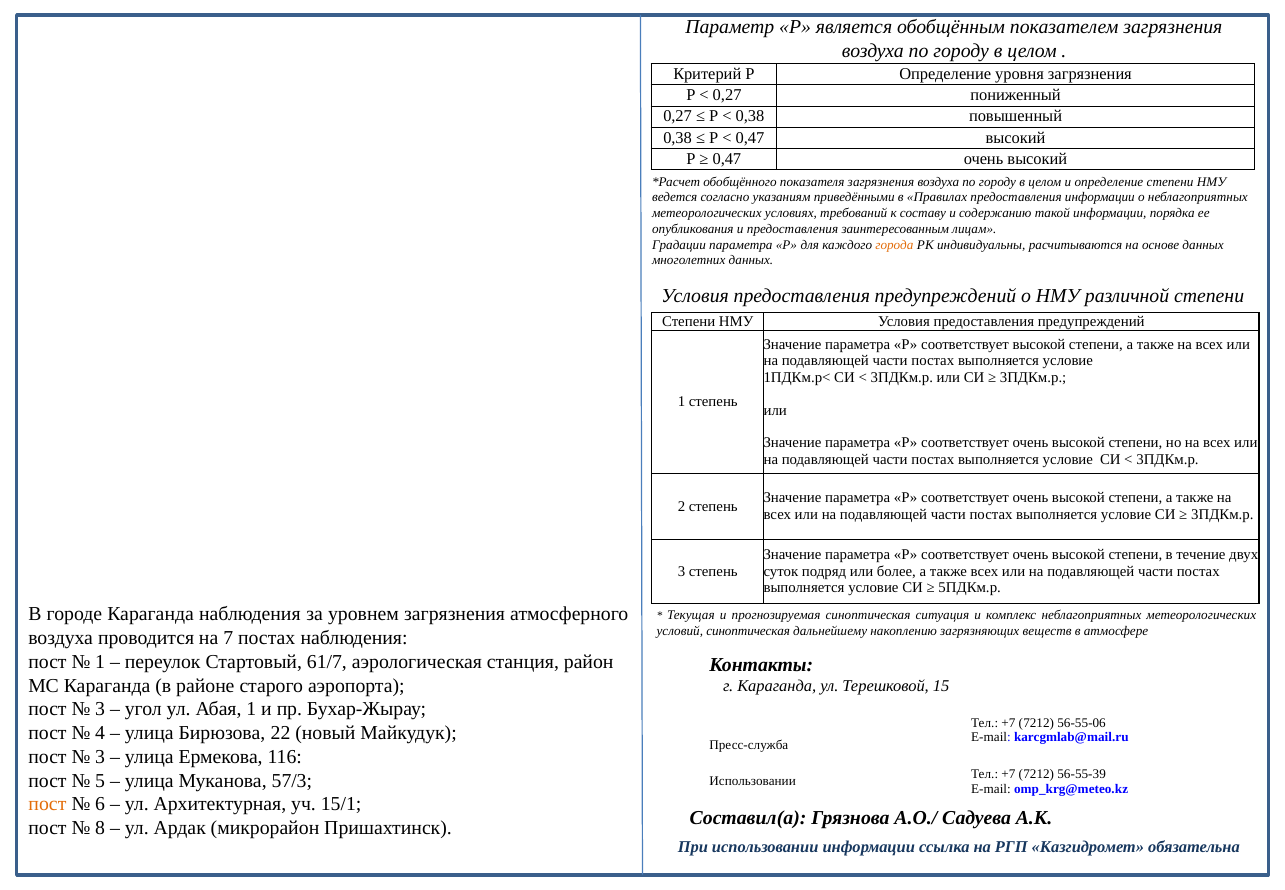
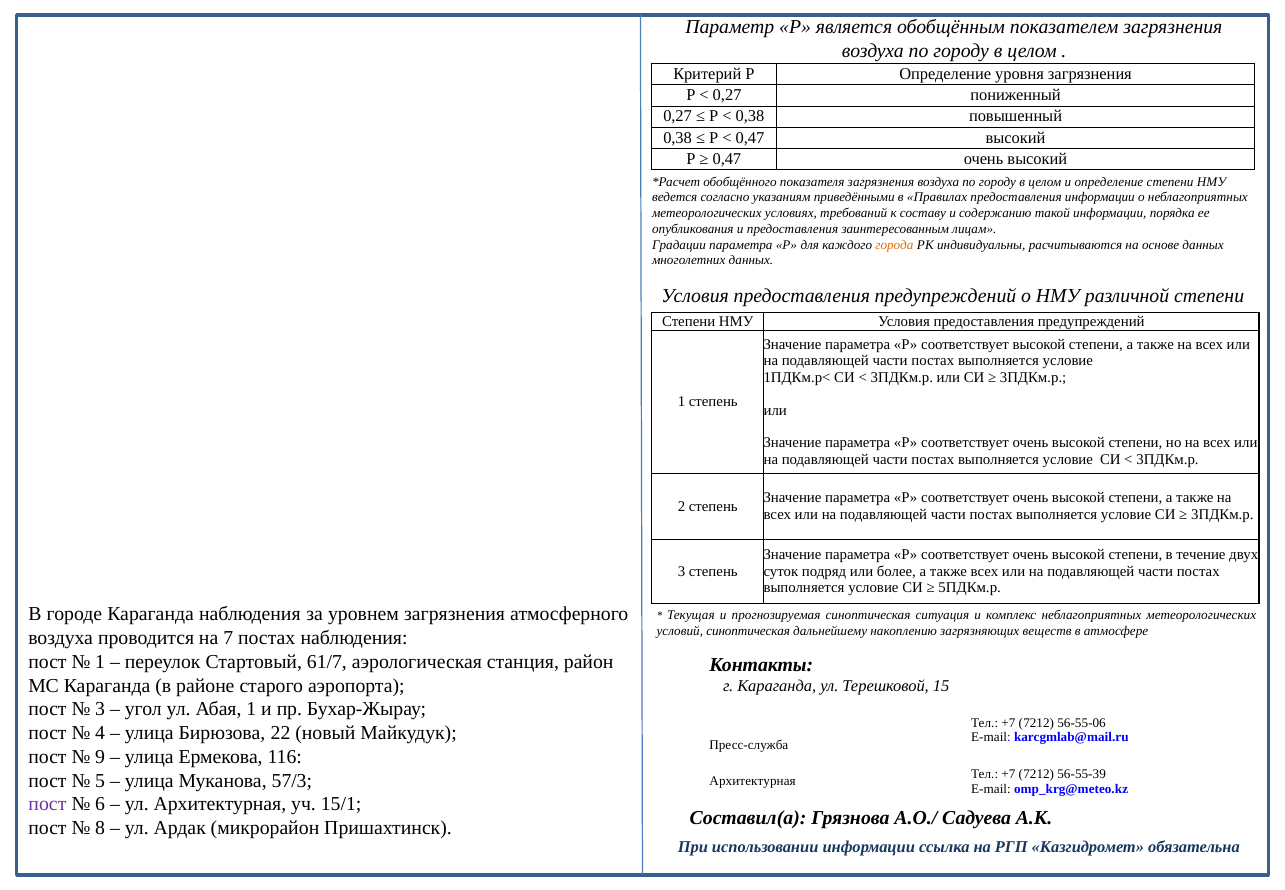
3 at (100, 756): 3 -> 9
Использовании at (753, 781): Использовании -> Архитектурная
пост at (47, 804) colour: orange -> purple
